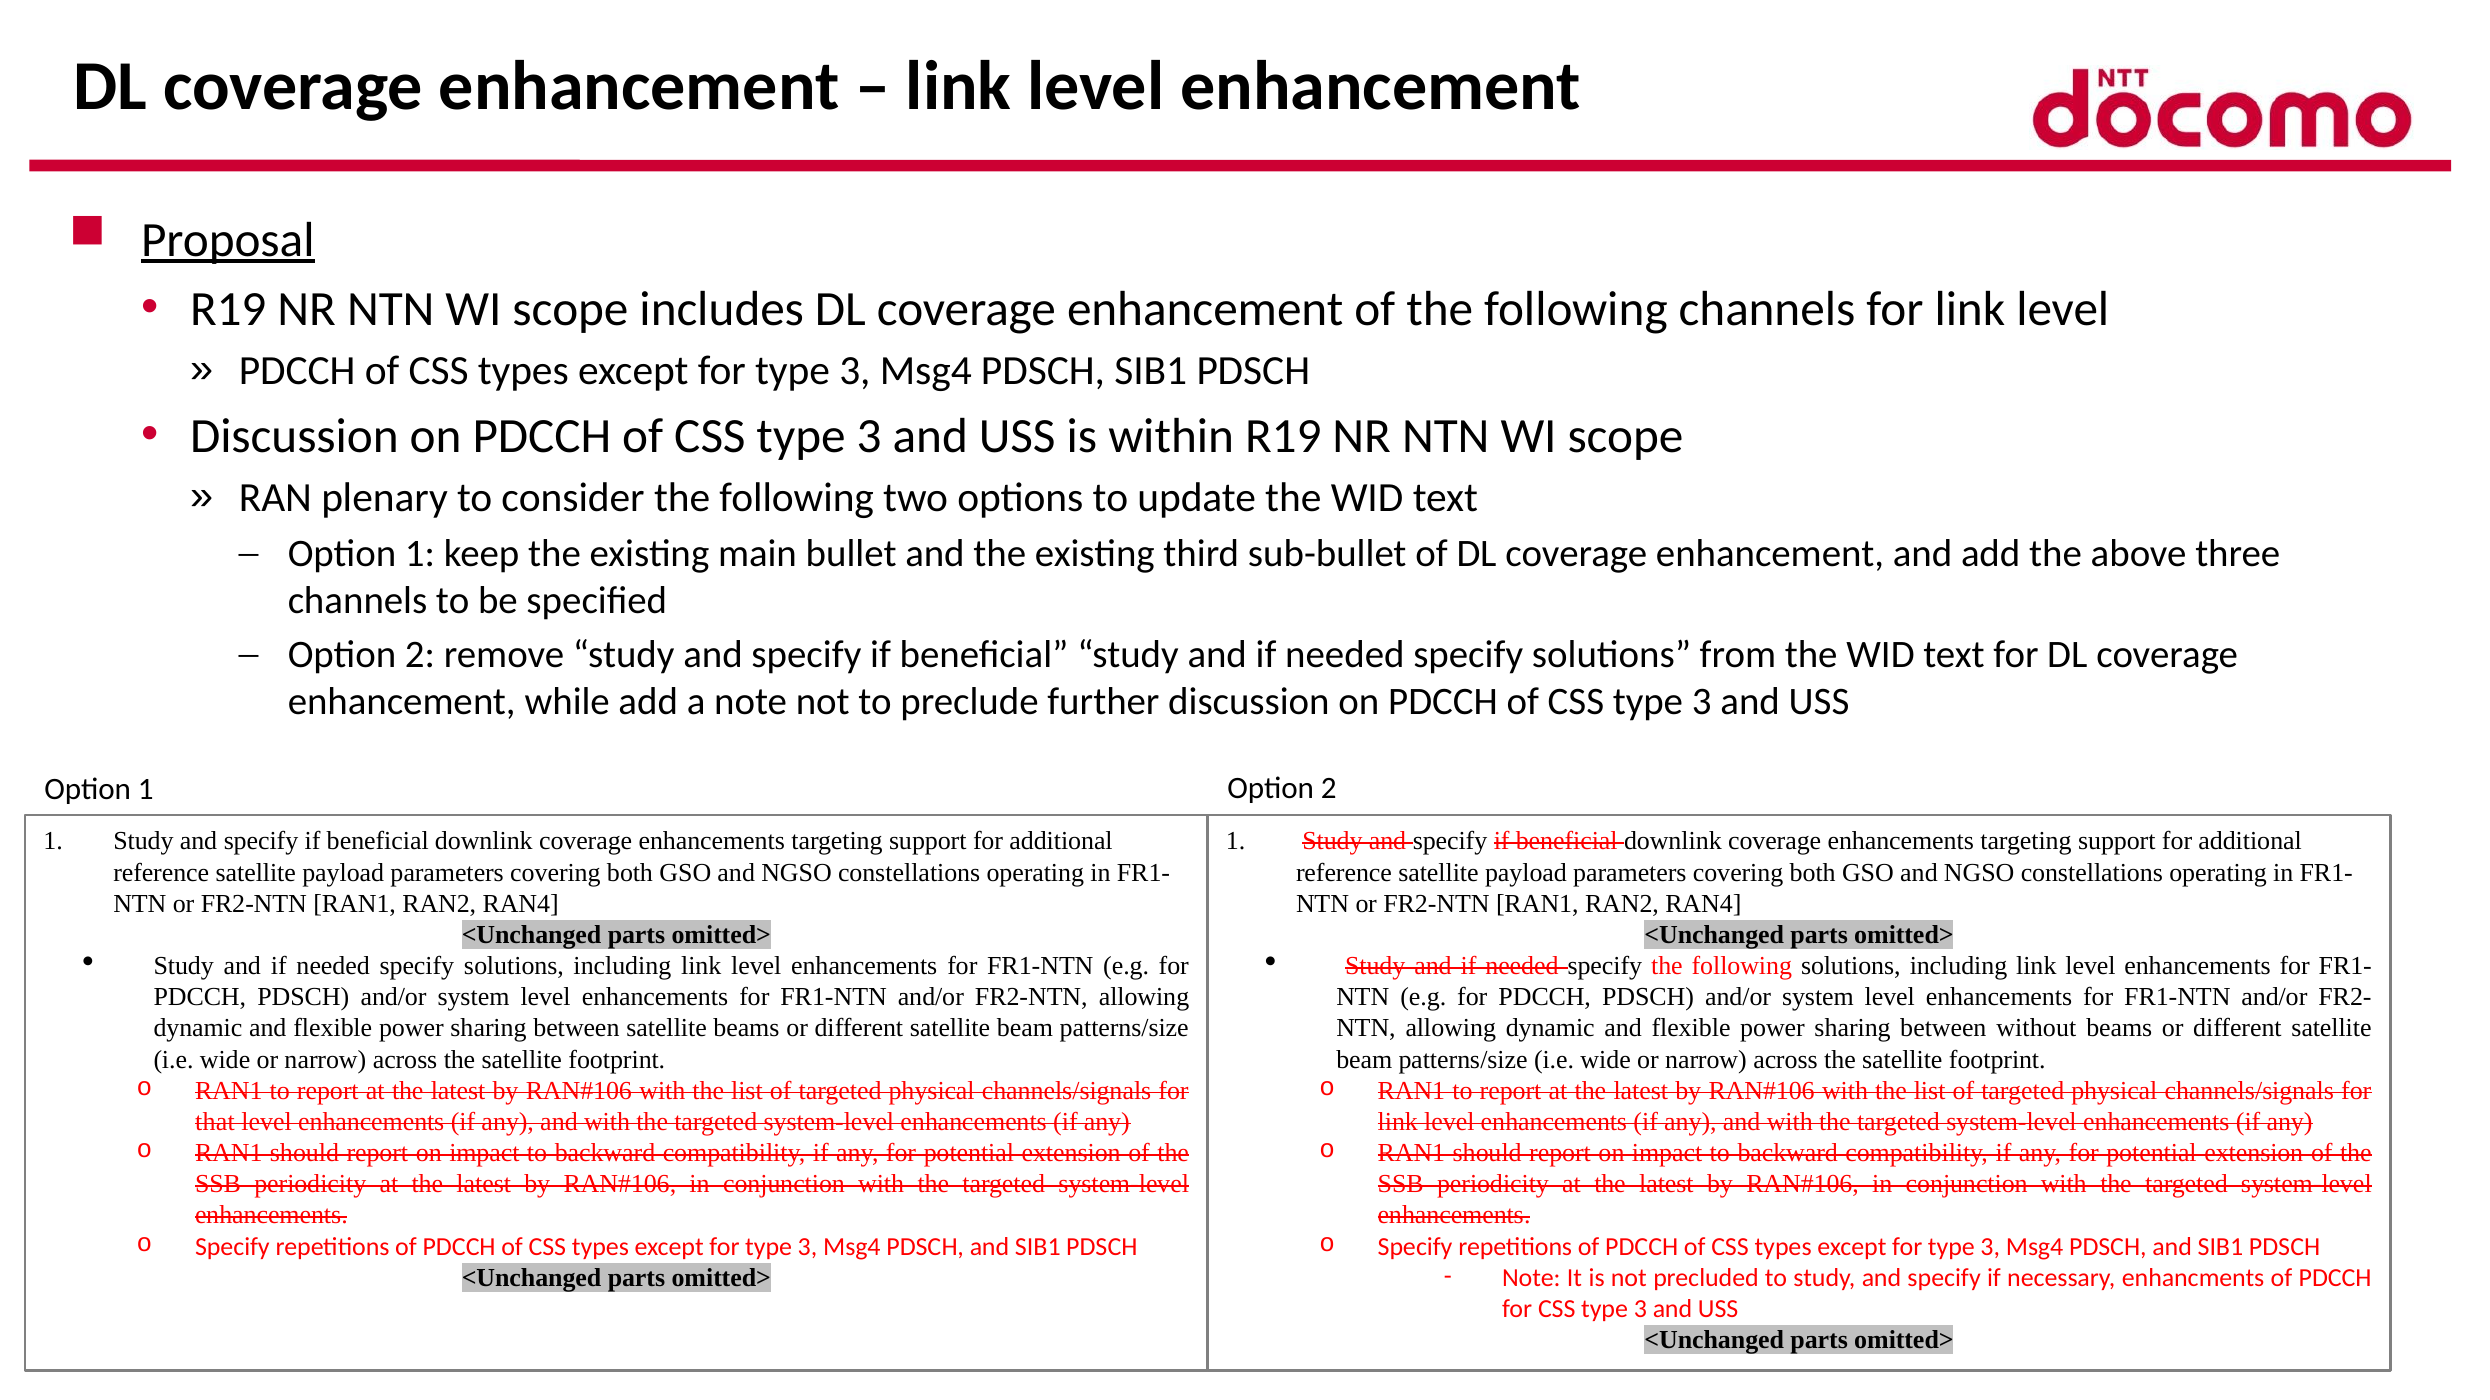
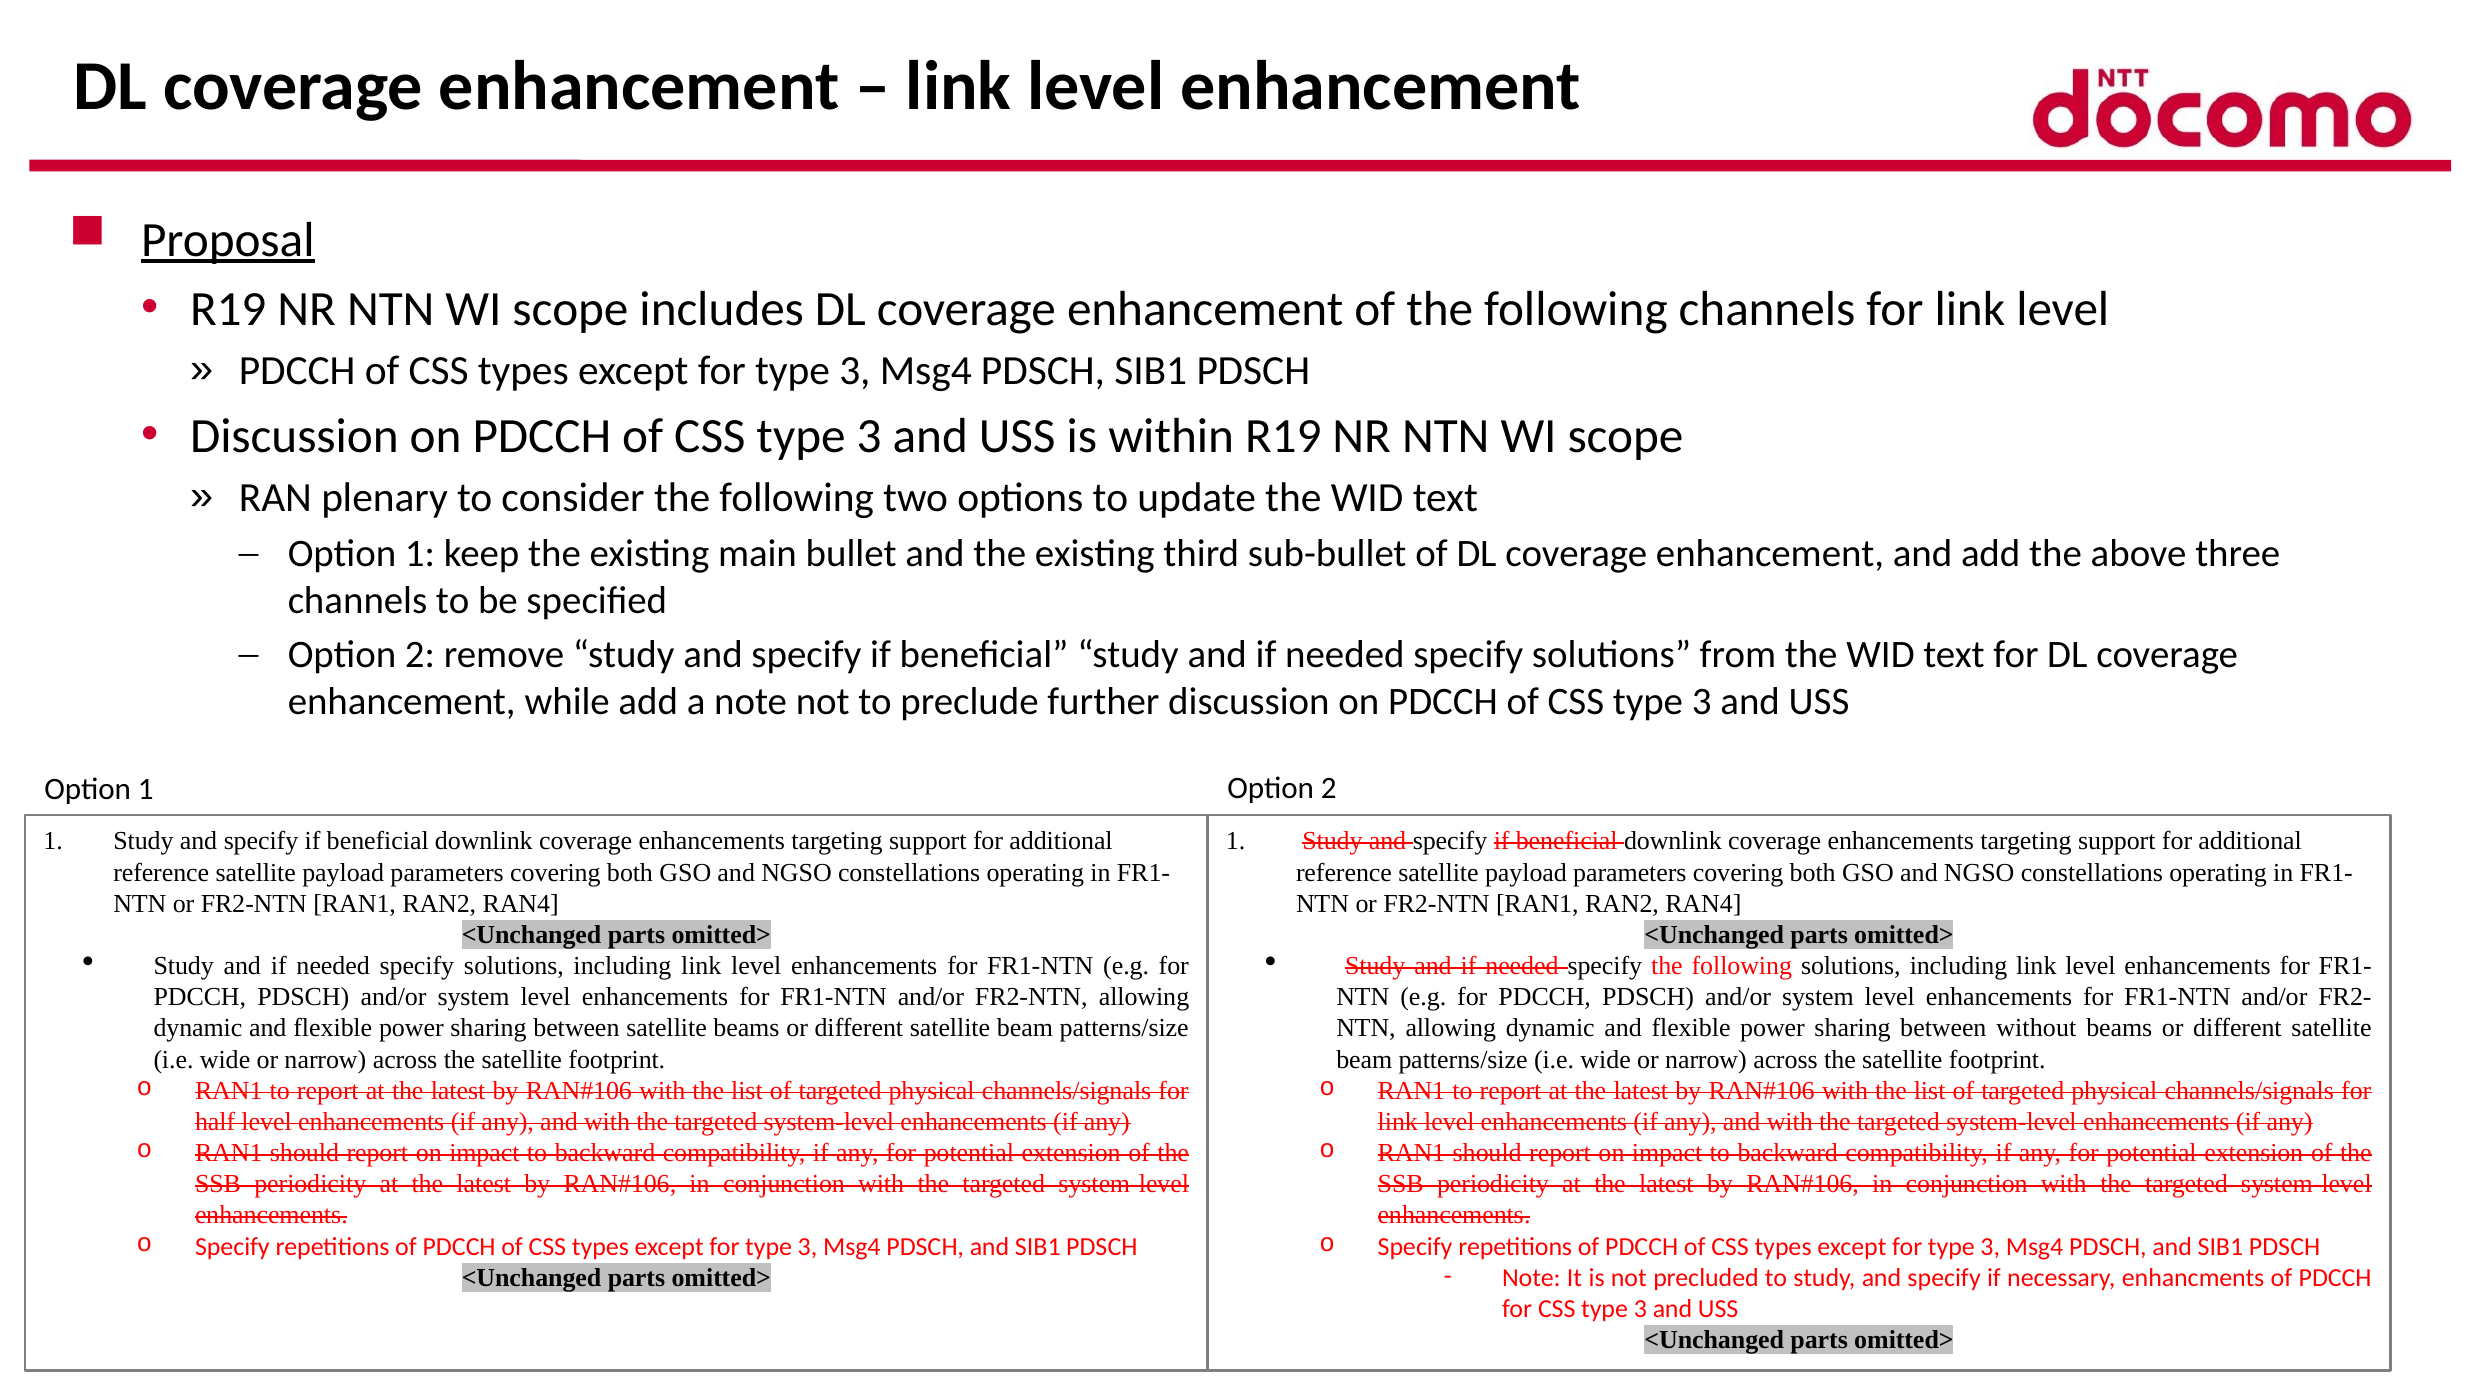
that: that -> half
